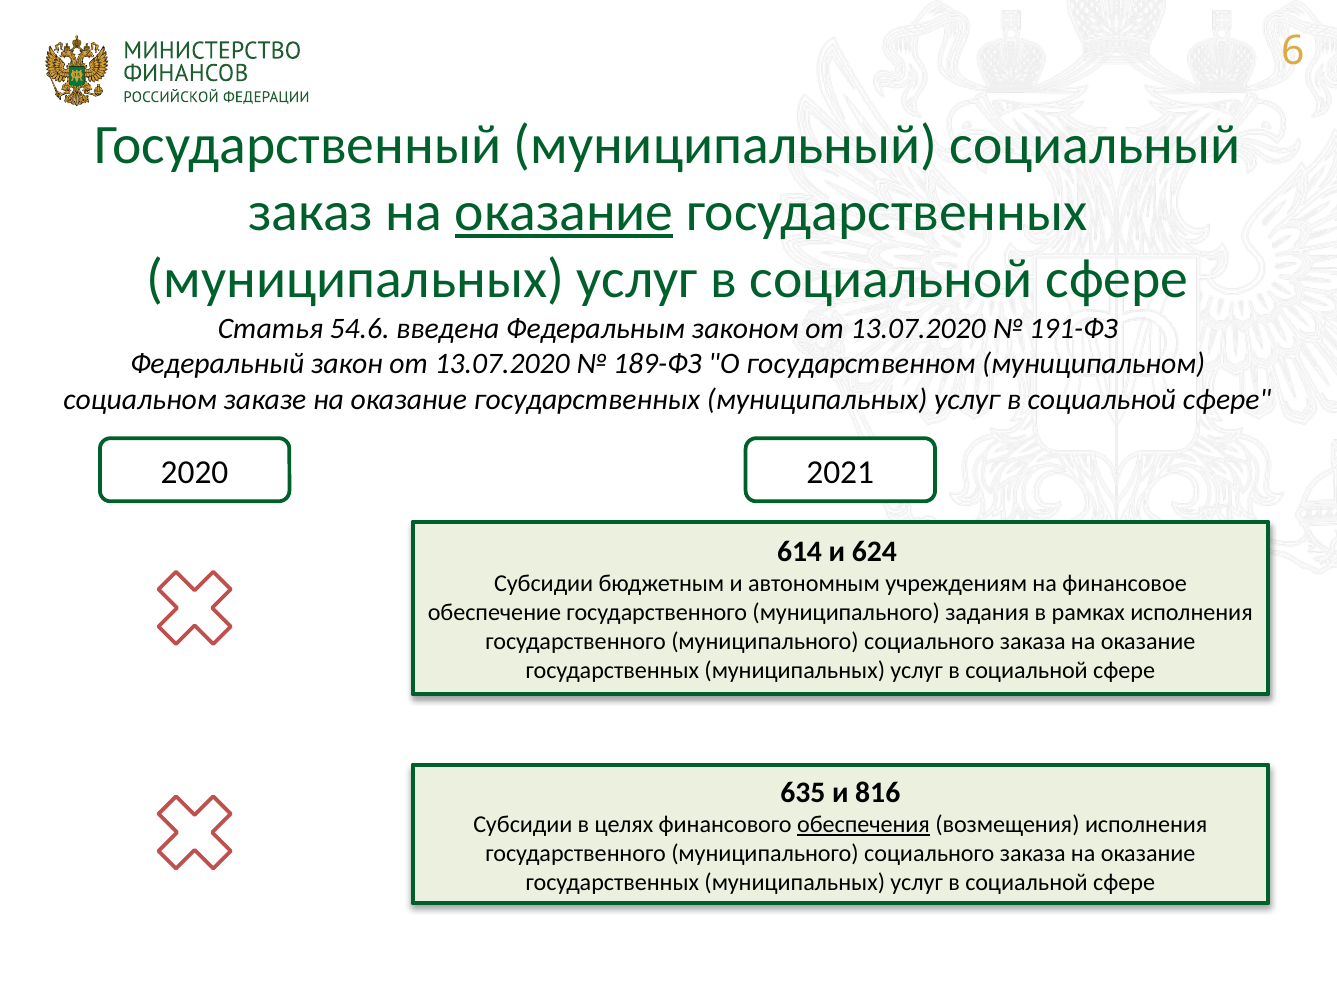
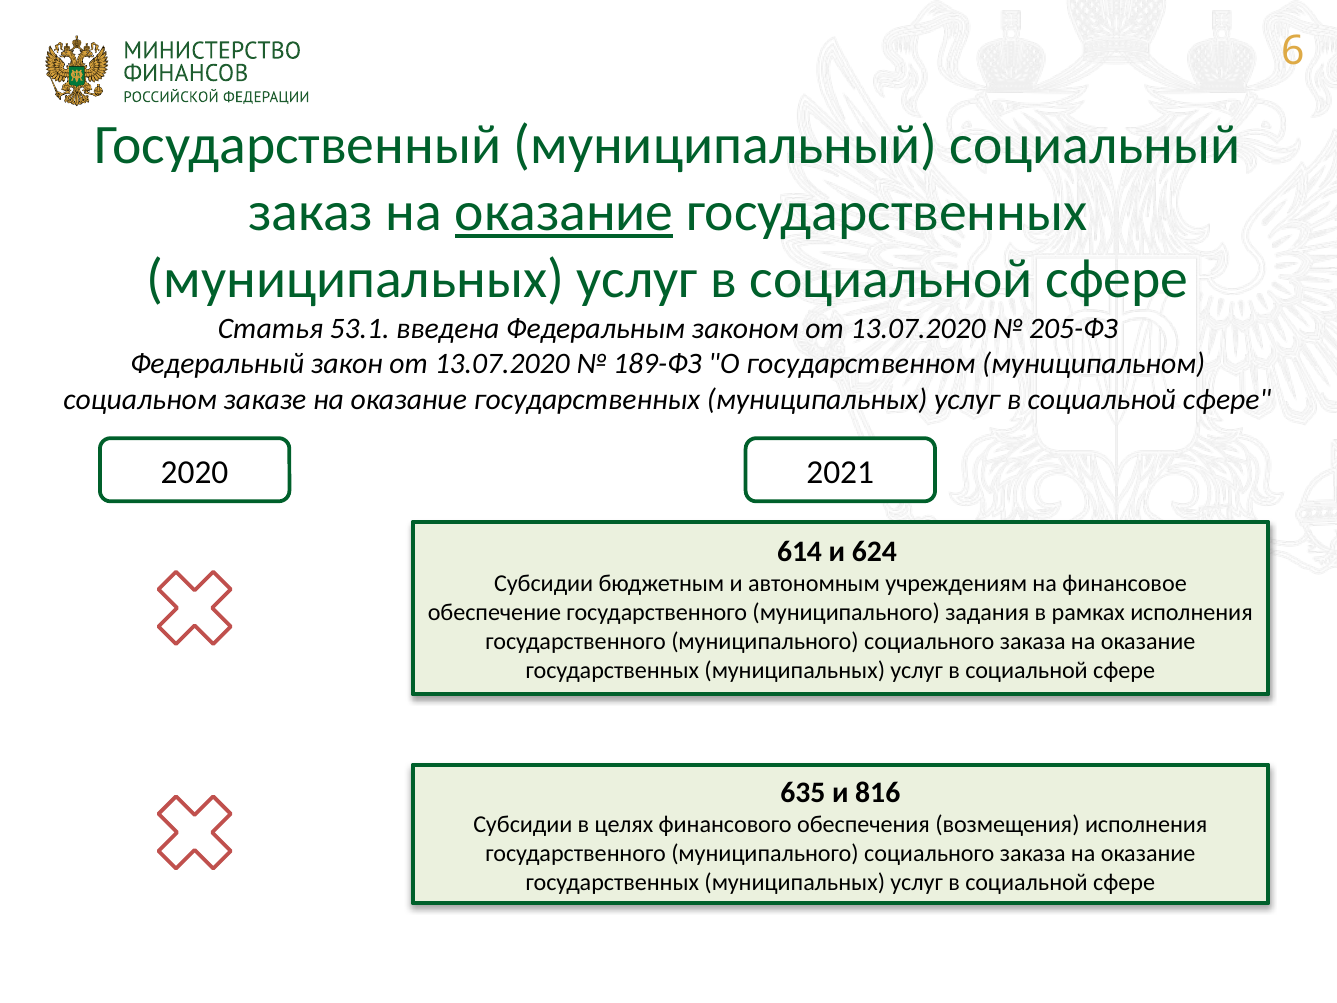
54.6: 54.6 -> 53.1
191-ФЗ: 191-ФЗ -> 205-ФЗ
обеспечения underline: present -> none
